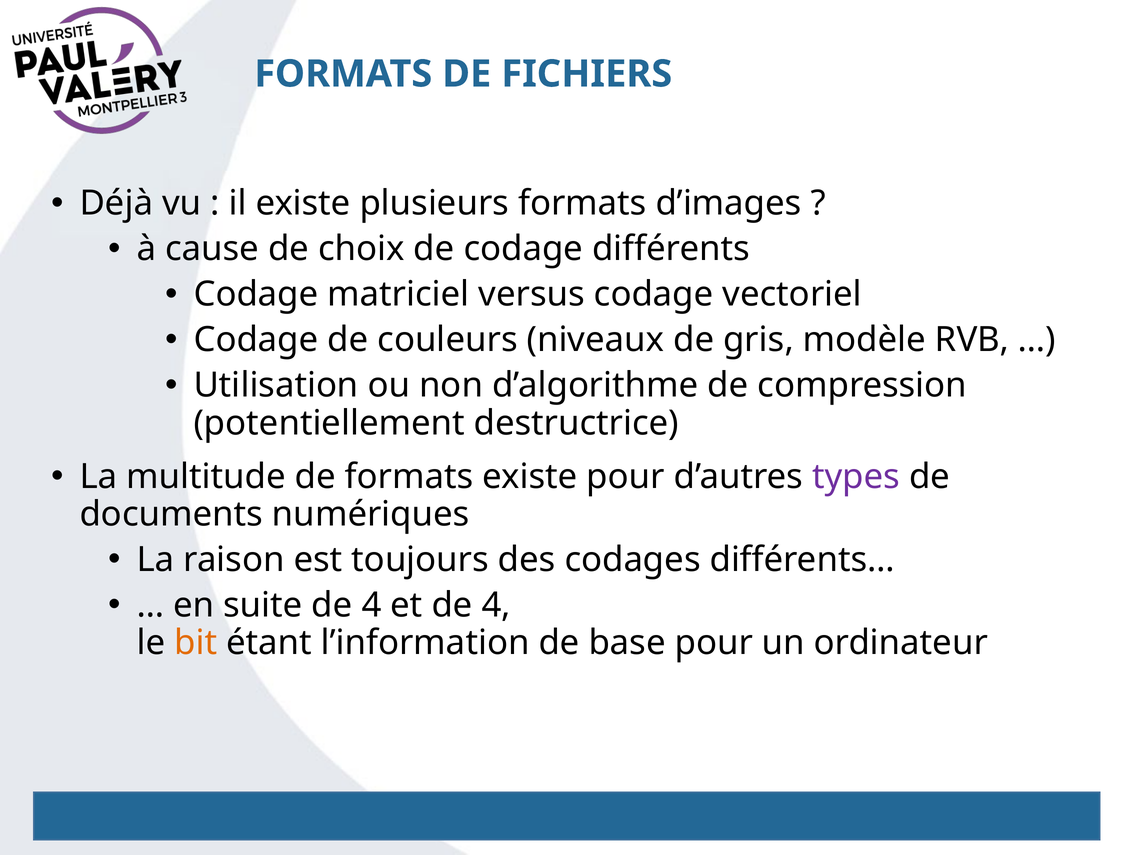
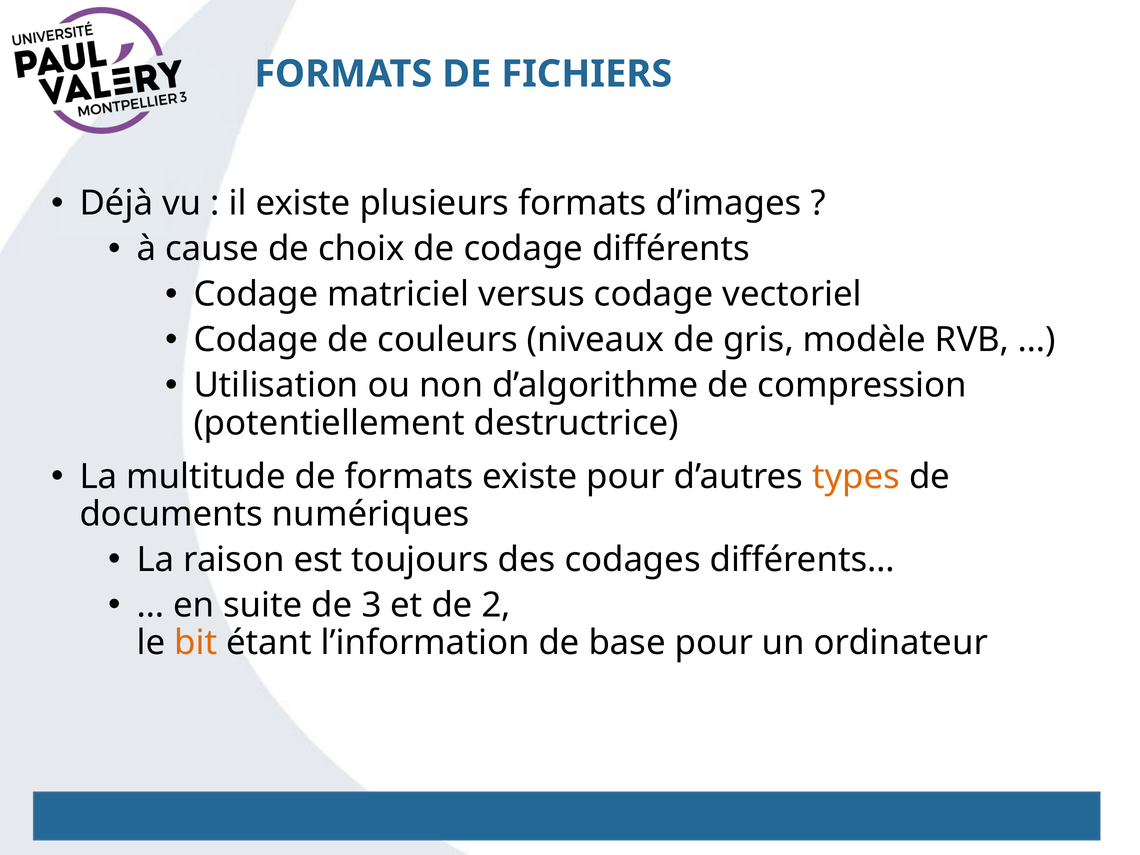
types colour: purple -> orange
suite de 4: 4 -> 3
et de 4: 4 -> 2
